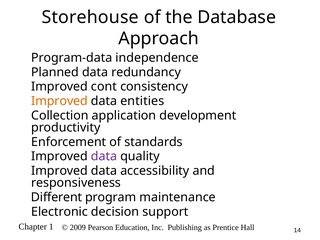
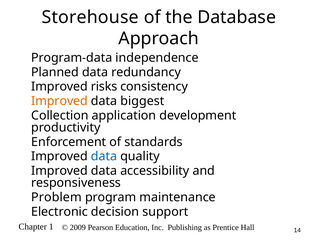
cont: cont -> risks
entities: entities -> biggest
data at (104, 156) colour: purple -> blue
Different: Different -> Problem
